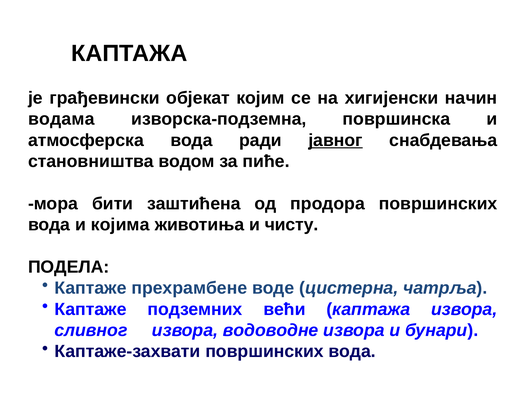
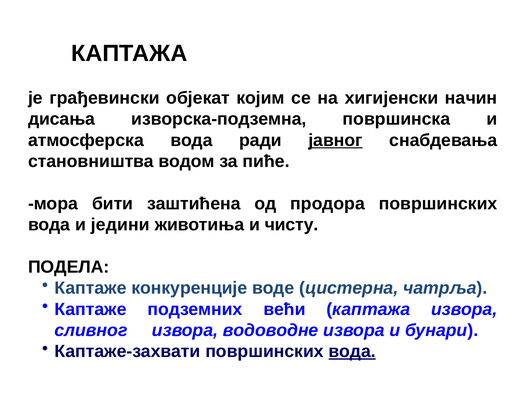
водама: водама -> дисања
којима: којима -> једини
прехрамбене: прехрамбене -> кoнкурeнцијe
вода at (352, 352) underline: none -> present
